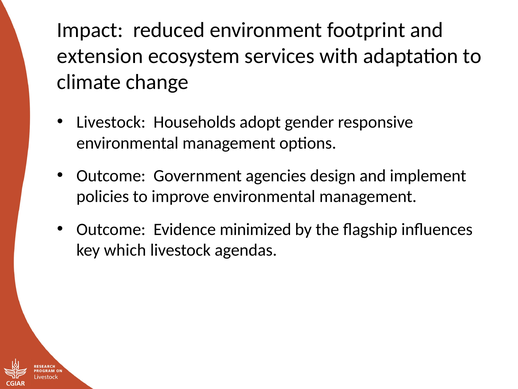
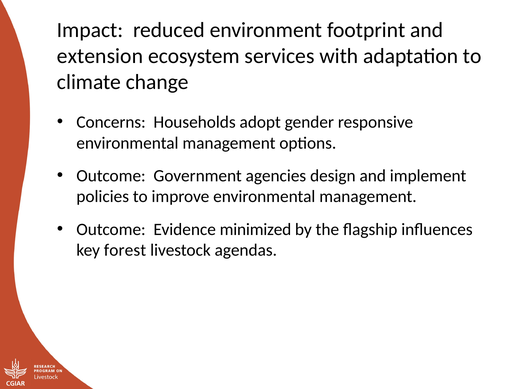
Livestock at (111, 122): Livestock -> Concerns
which: which -> forest
